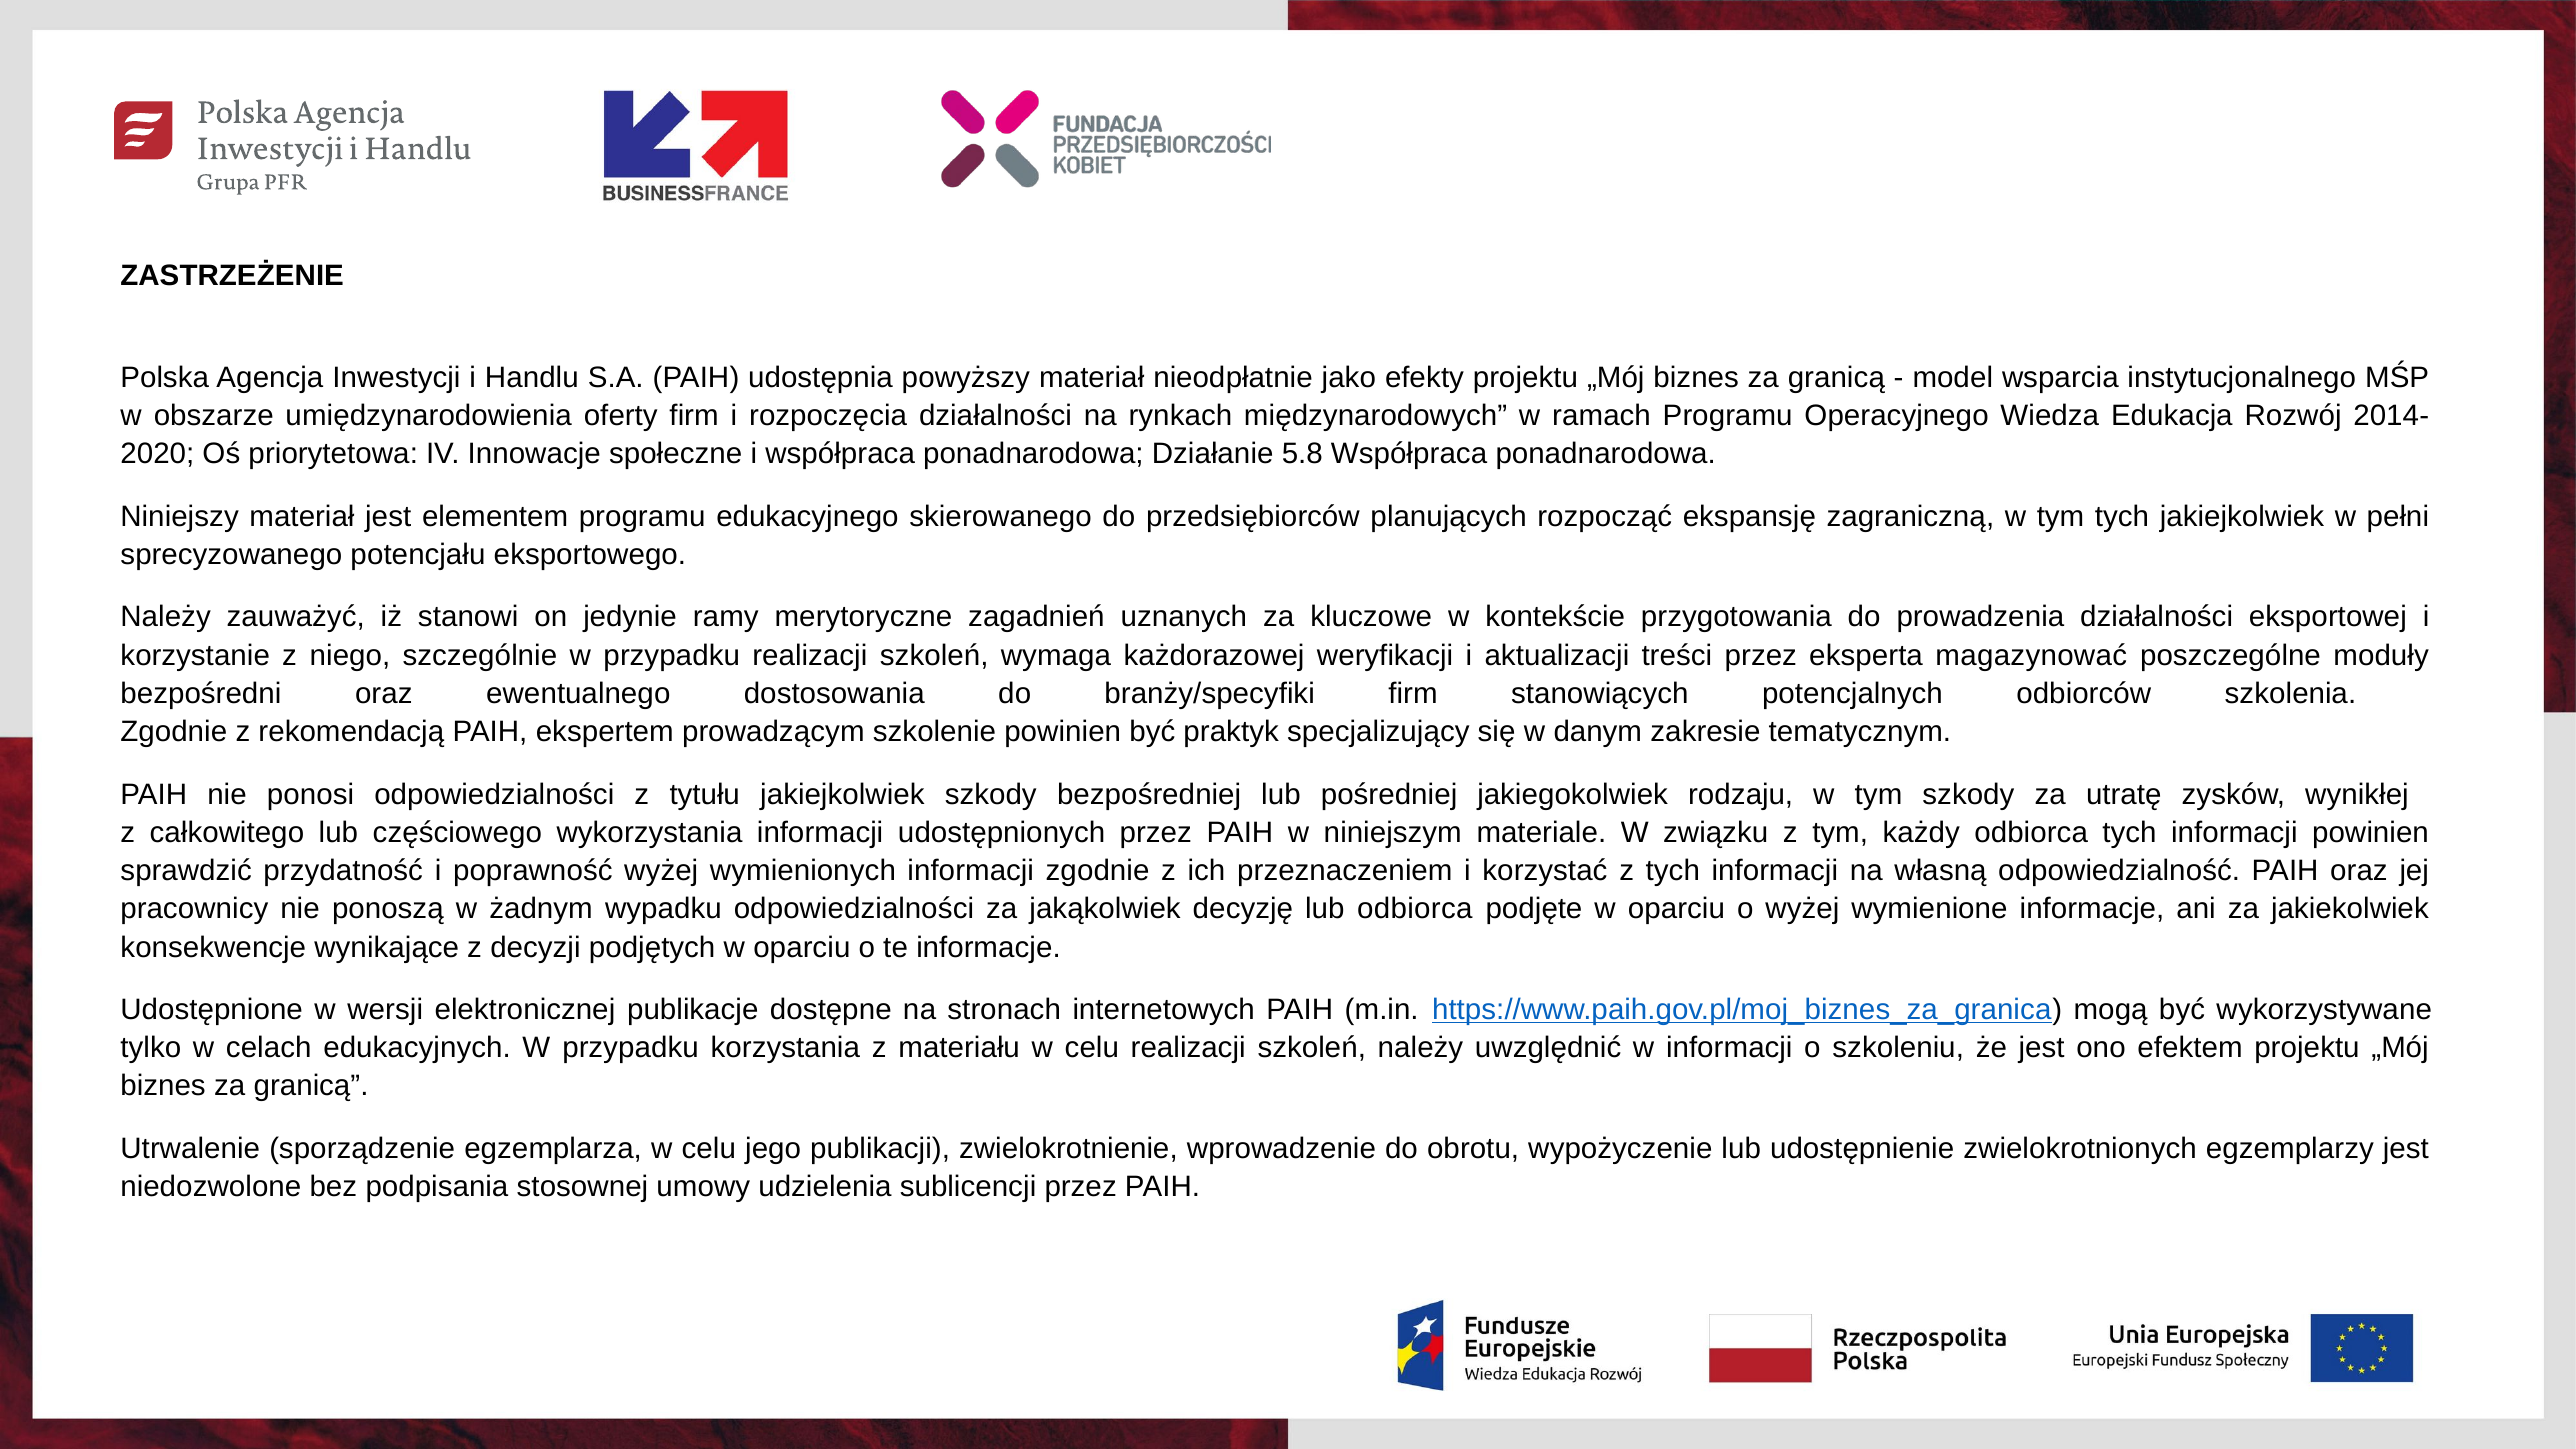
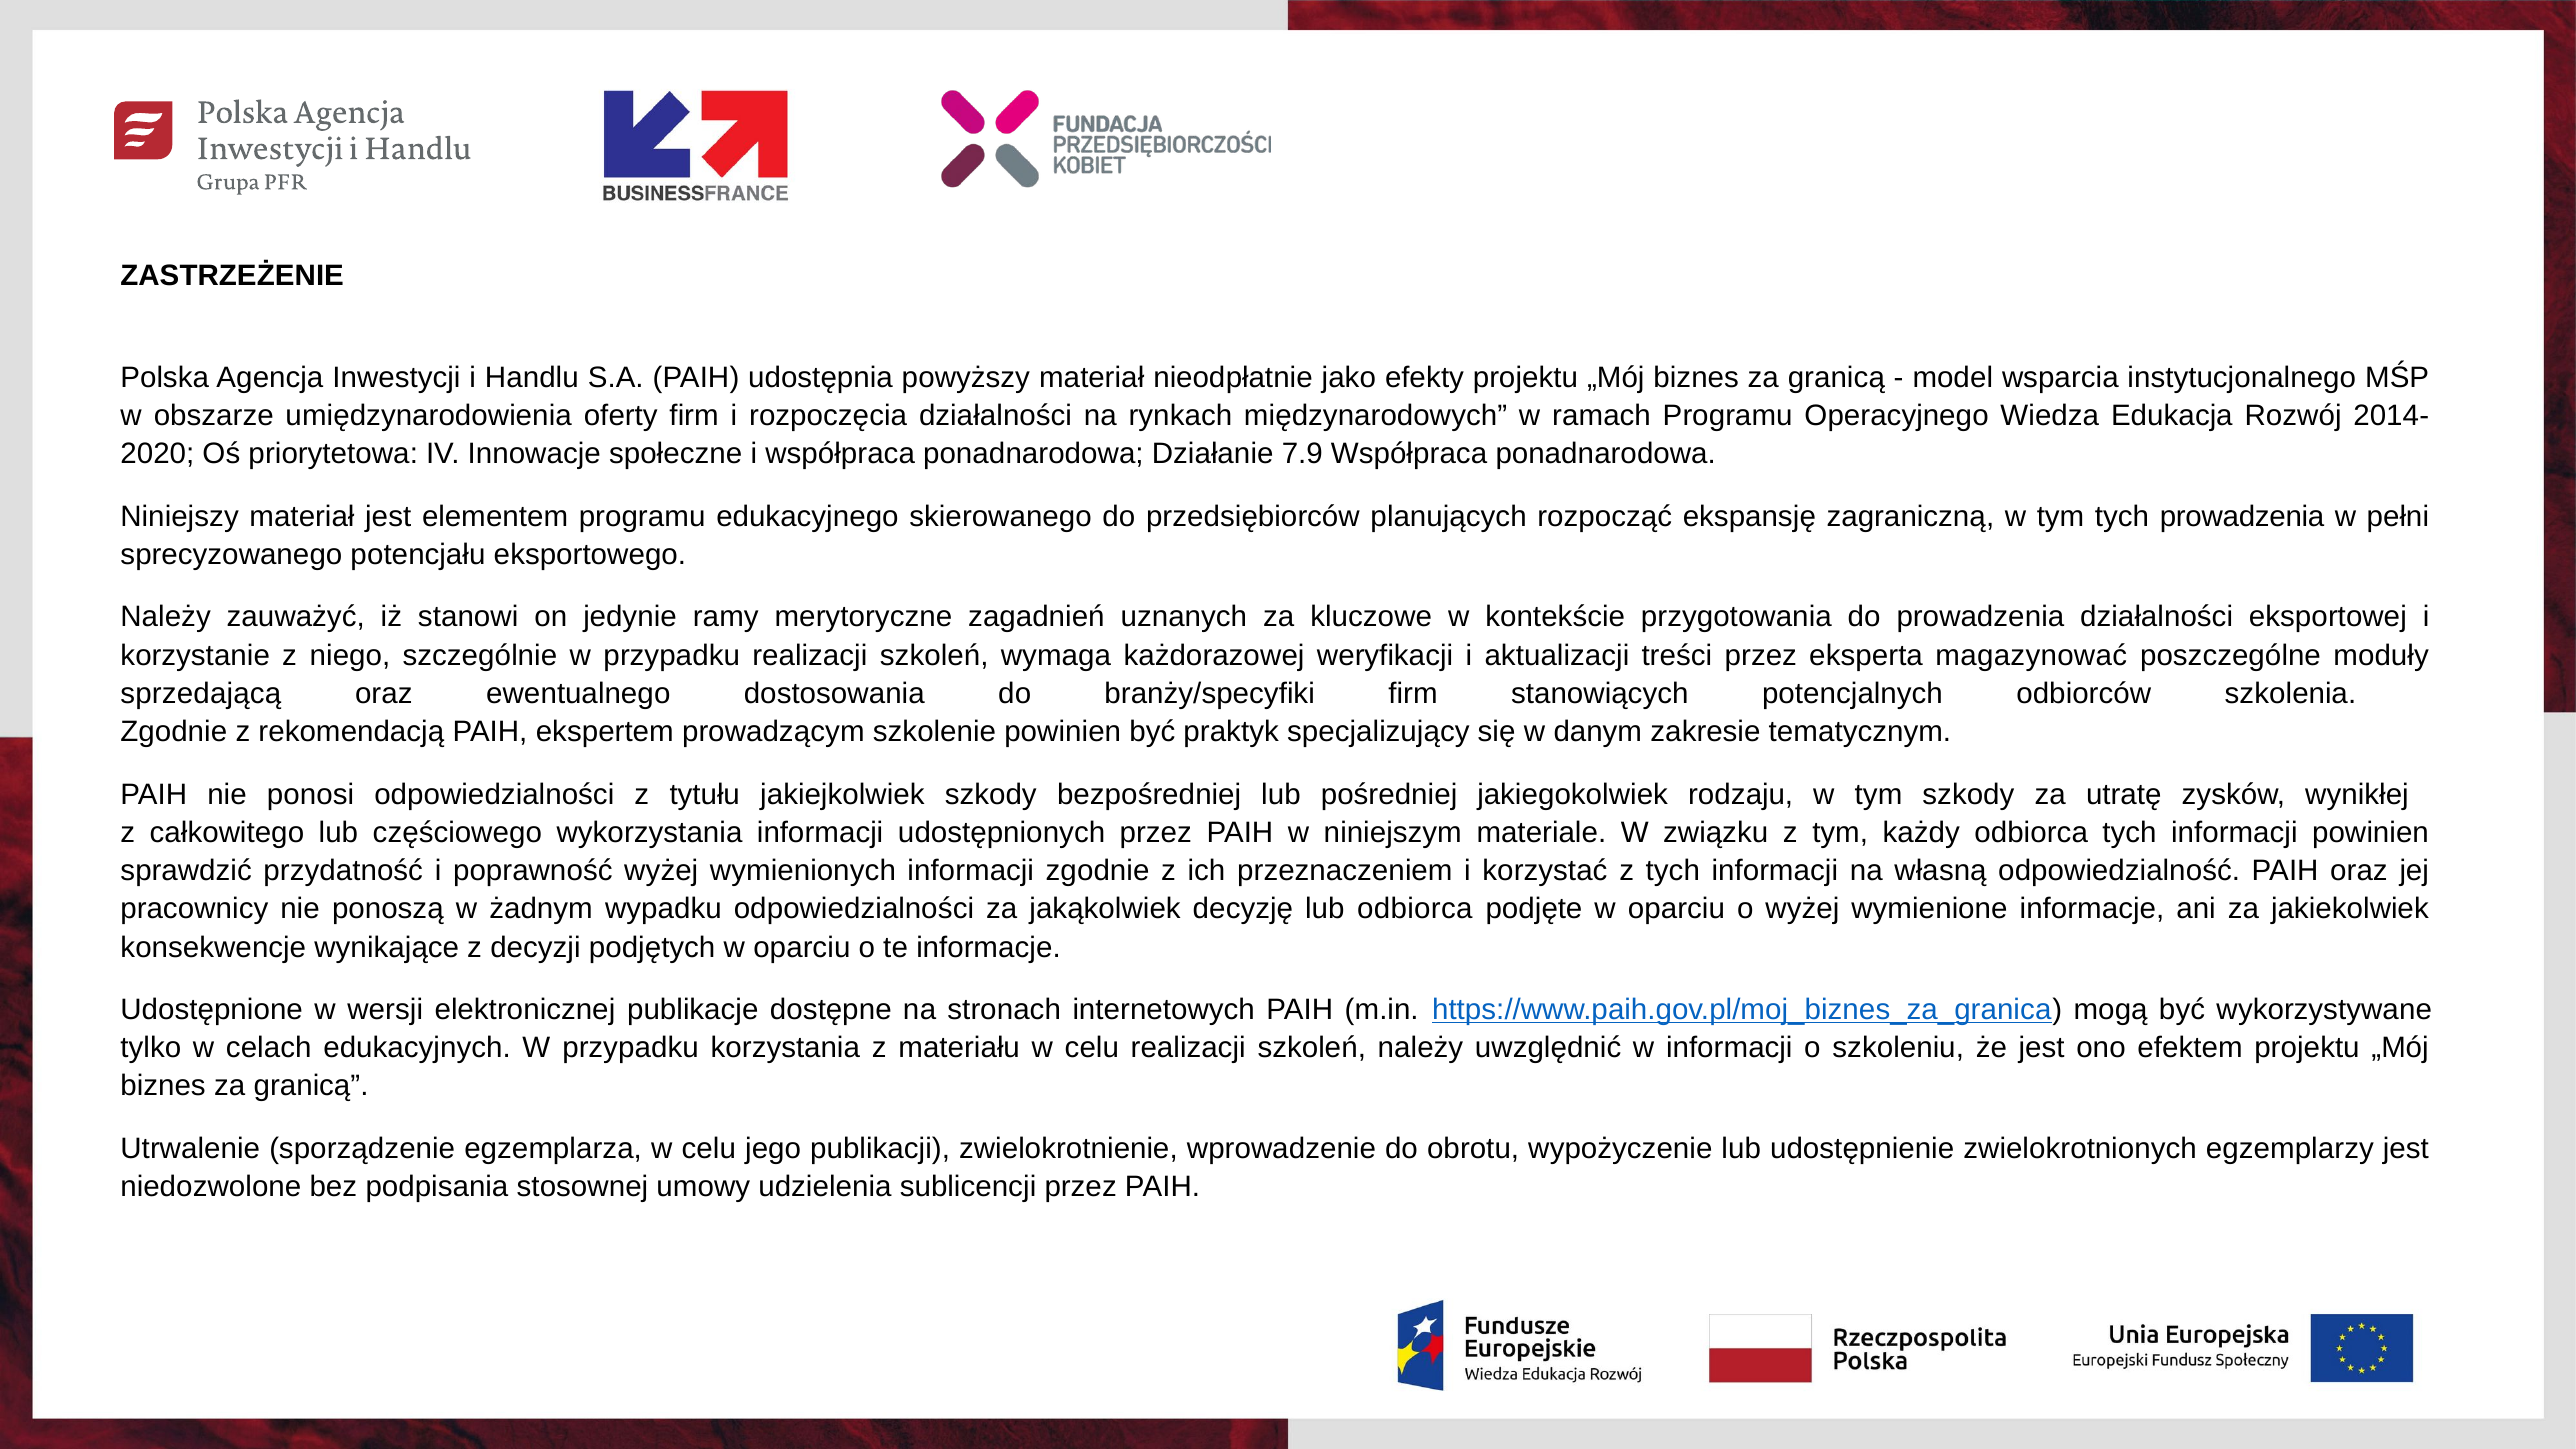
5.8: 5.8 -> 7.9
tych jakiejkolwiek: jakiejkolwiek -> prowadzenia
bezpośredni: bezpośredni -> sprzedającą
